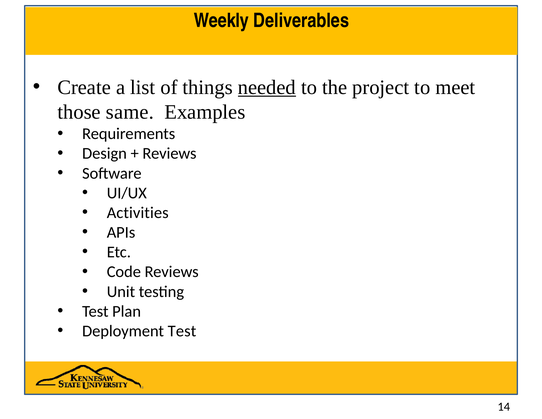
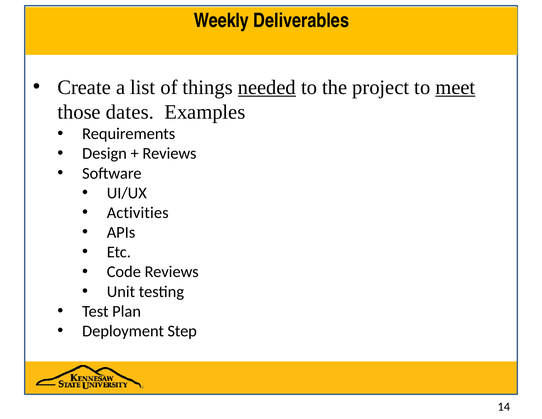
meet underline: none -> present
same: same -> dates
Deployment Test: Test -> Step
